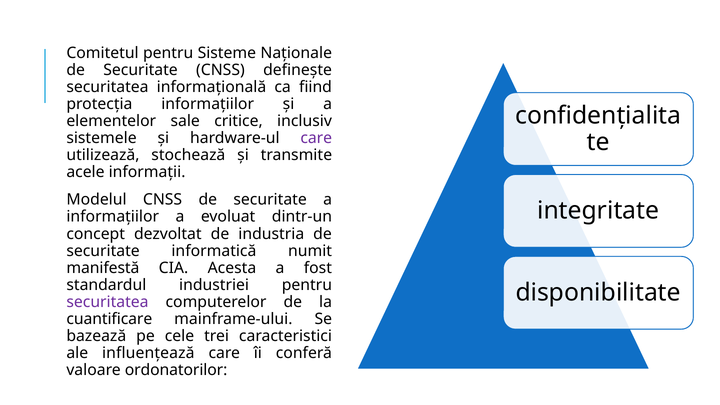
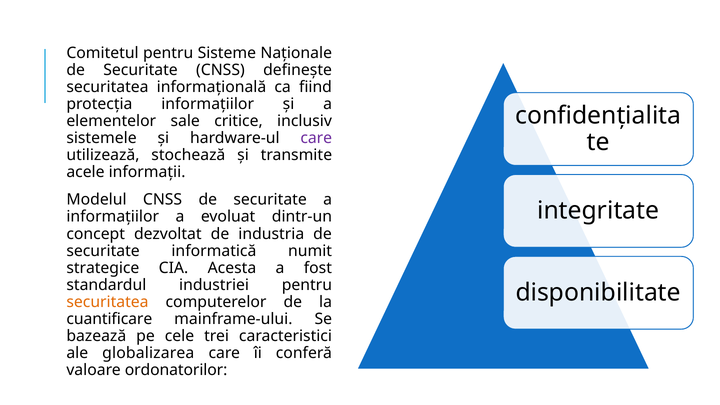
manifestă: manifestă -> strategice
securitatea at (107, 302) colour: purple -> orange
influențează: influențează -> globalizarea
